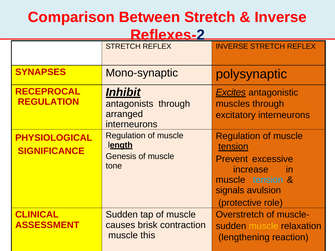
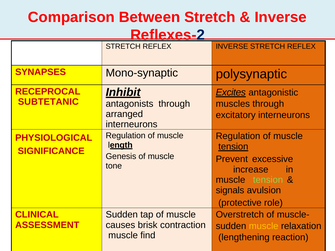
REGULATION at (48, 102): REGULATION -> SUBTETANIC
tension at (268, 180) colour: light blue -> light green
this: this -> find
